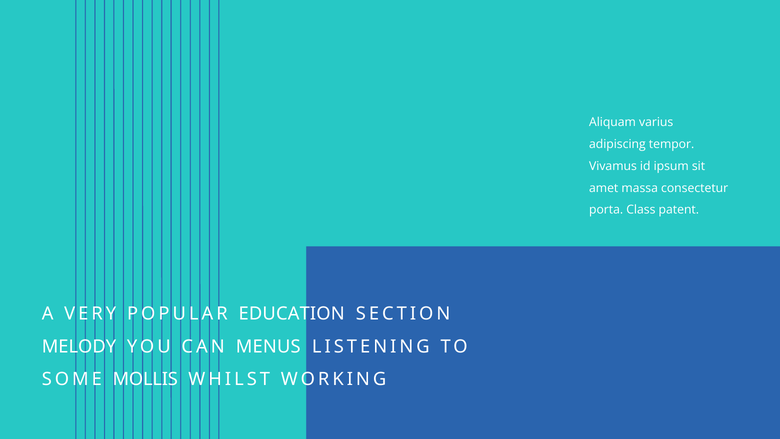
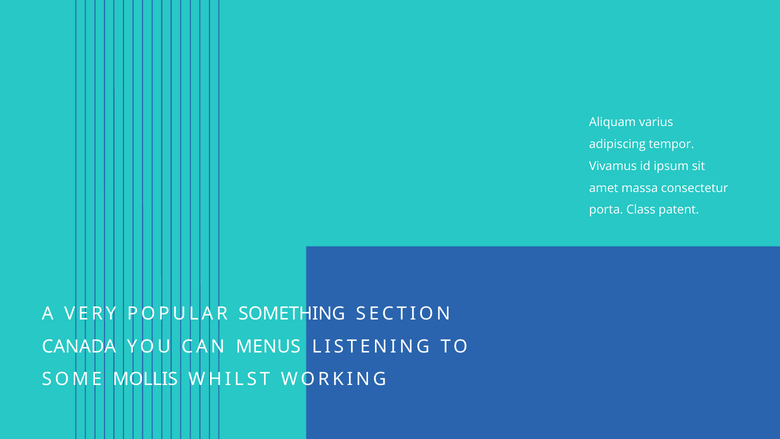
EDUCATION: EDUCATION -> SOMETHING
MELODY: MELODY -> CANADA
